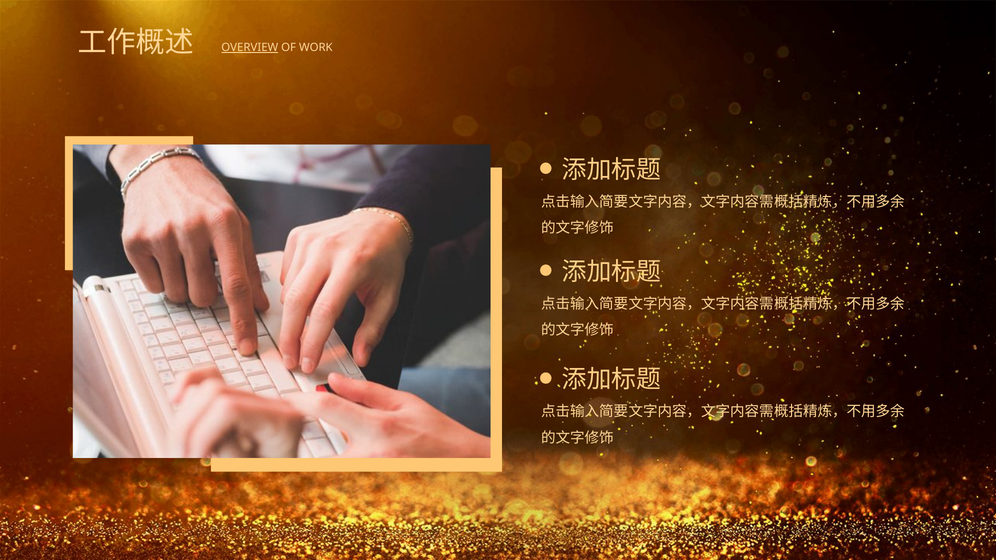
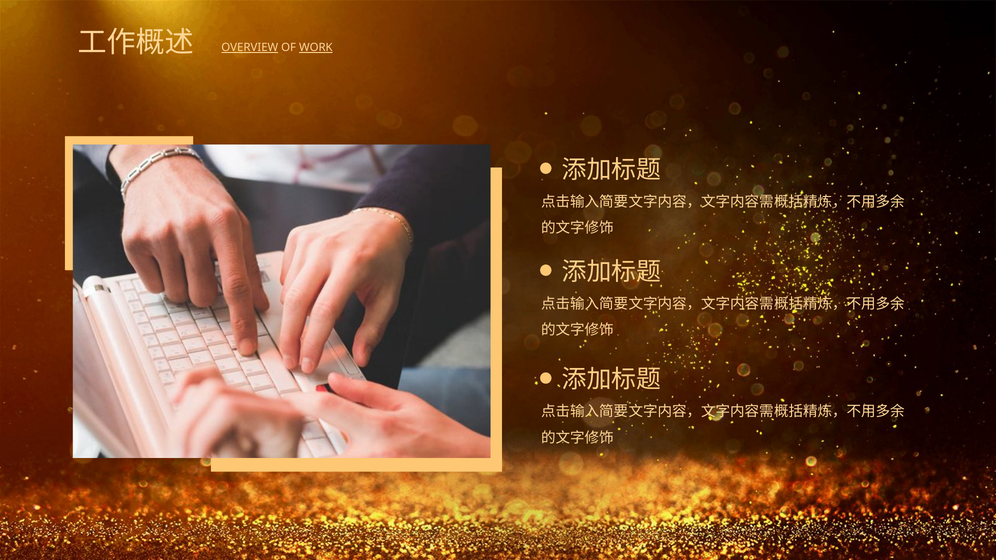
WORK underline: none -> present
